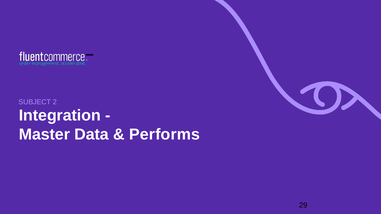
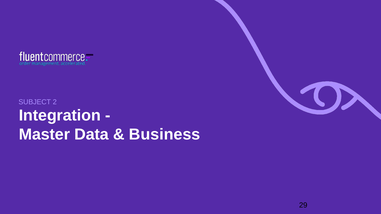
Performs: Performs -> Business
